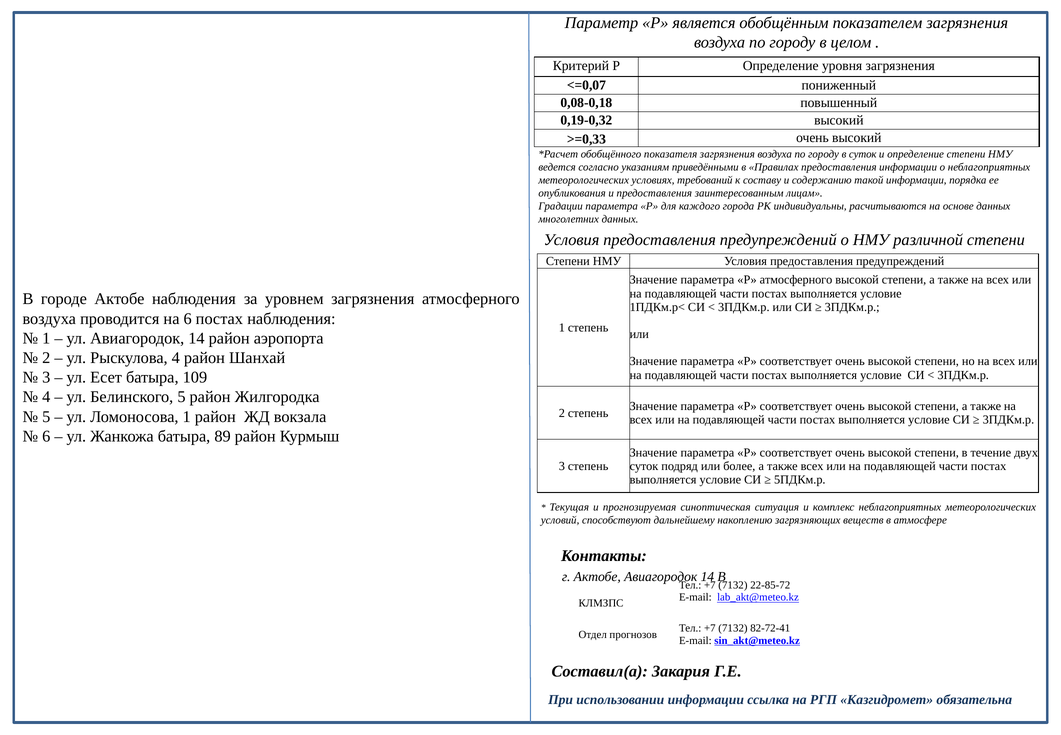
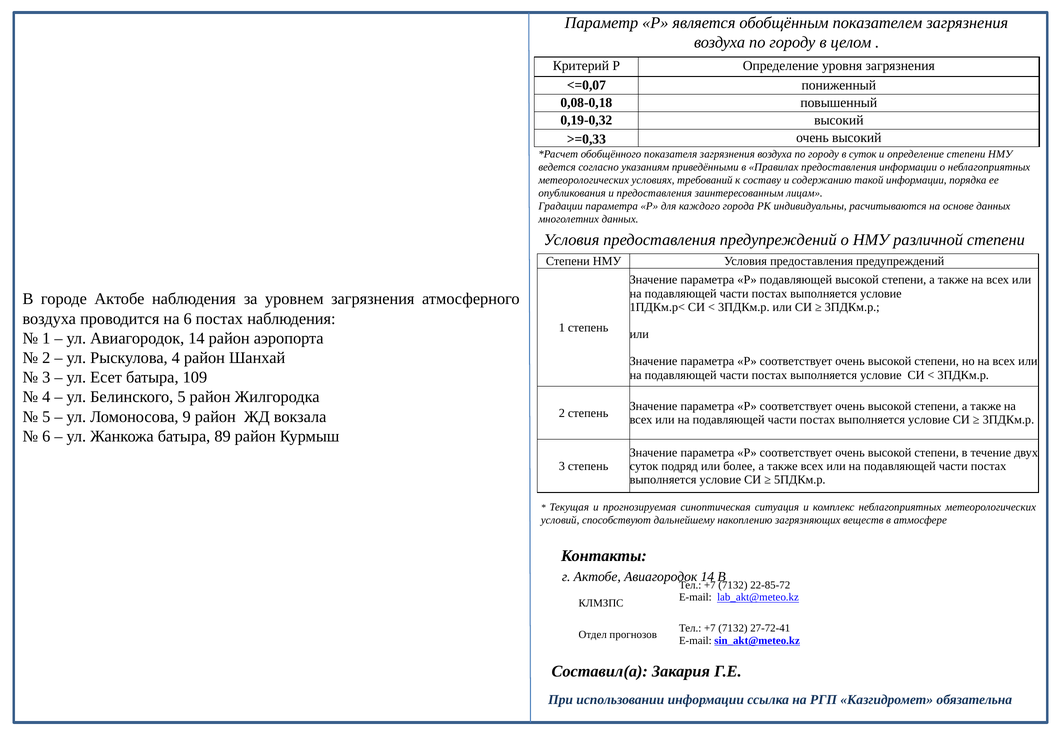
Р атмосферного: атмосферного -> подавляющей
Ломоносова 1: 1 -> 9
82-72-41: 82-72-41 -> 27-72-41
